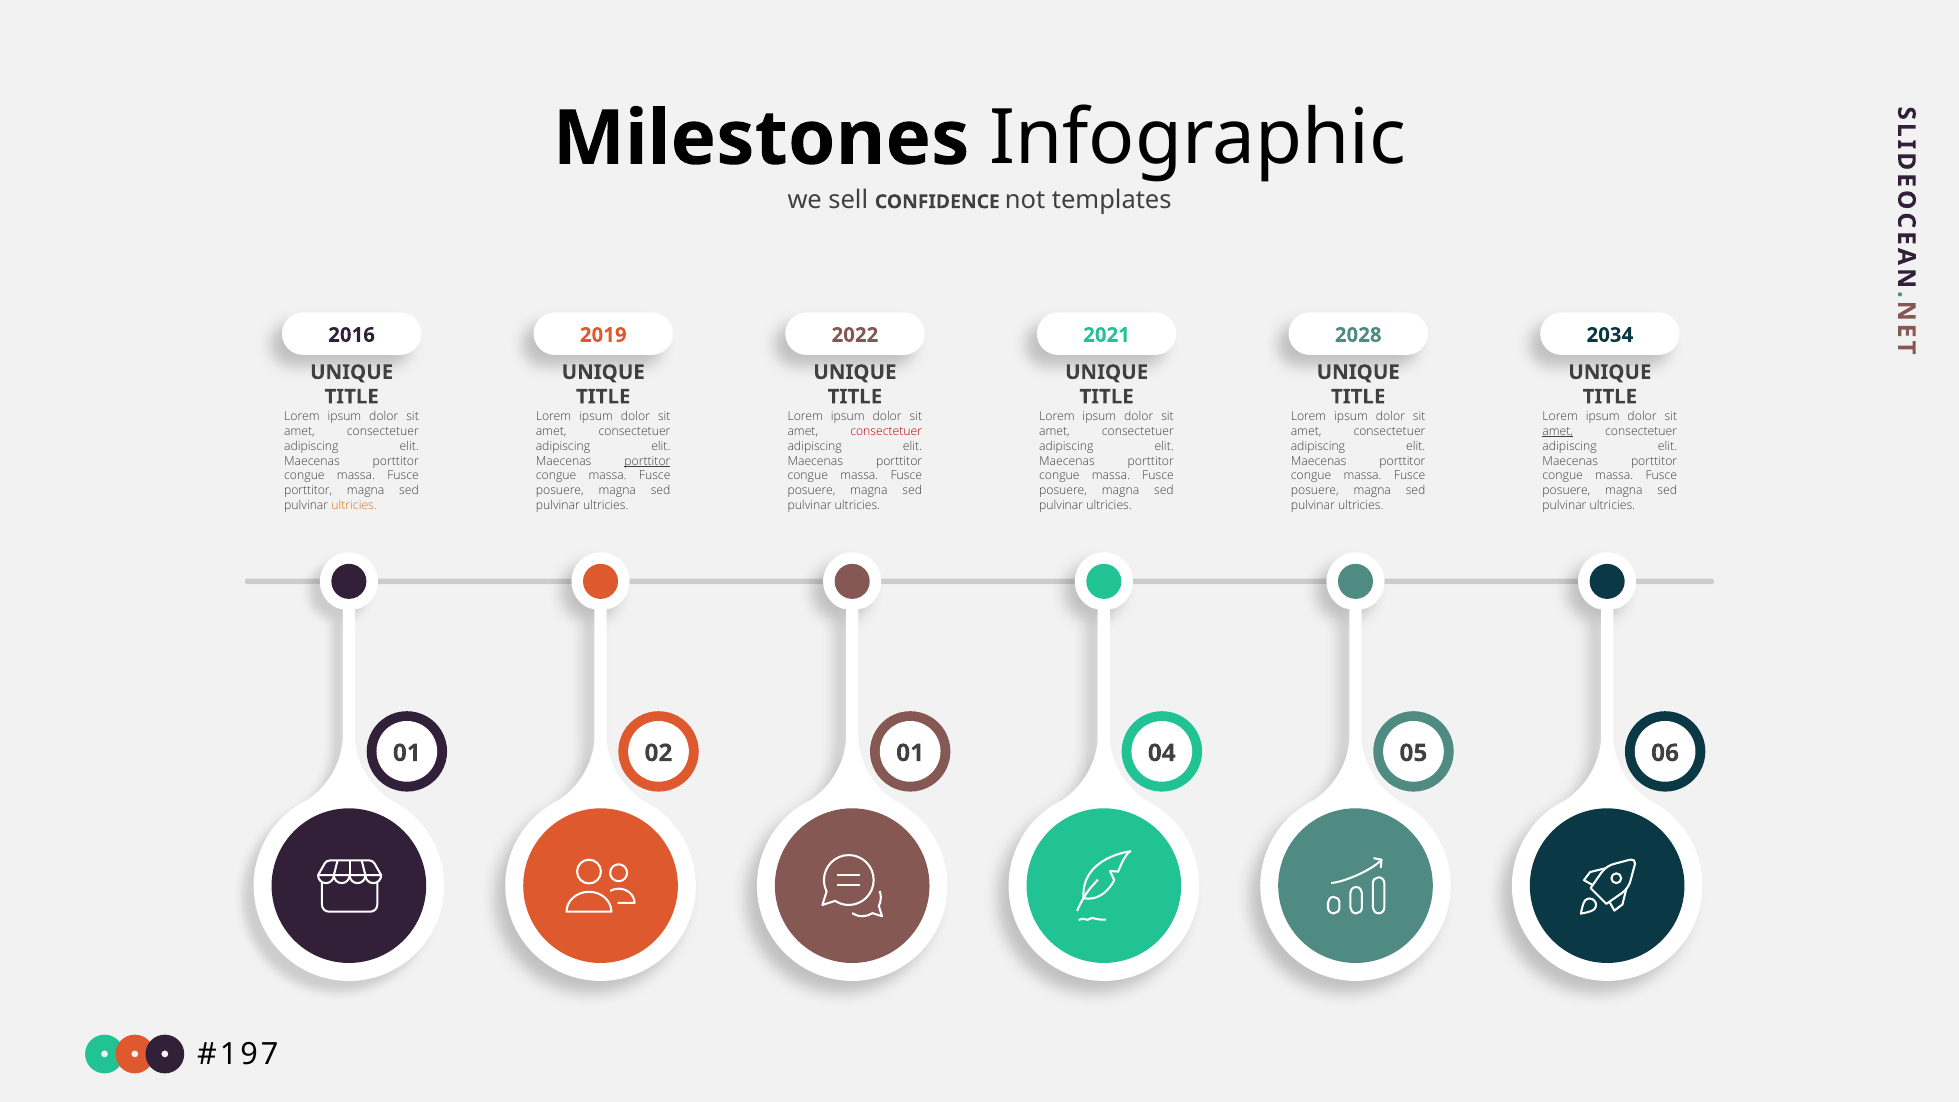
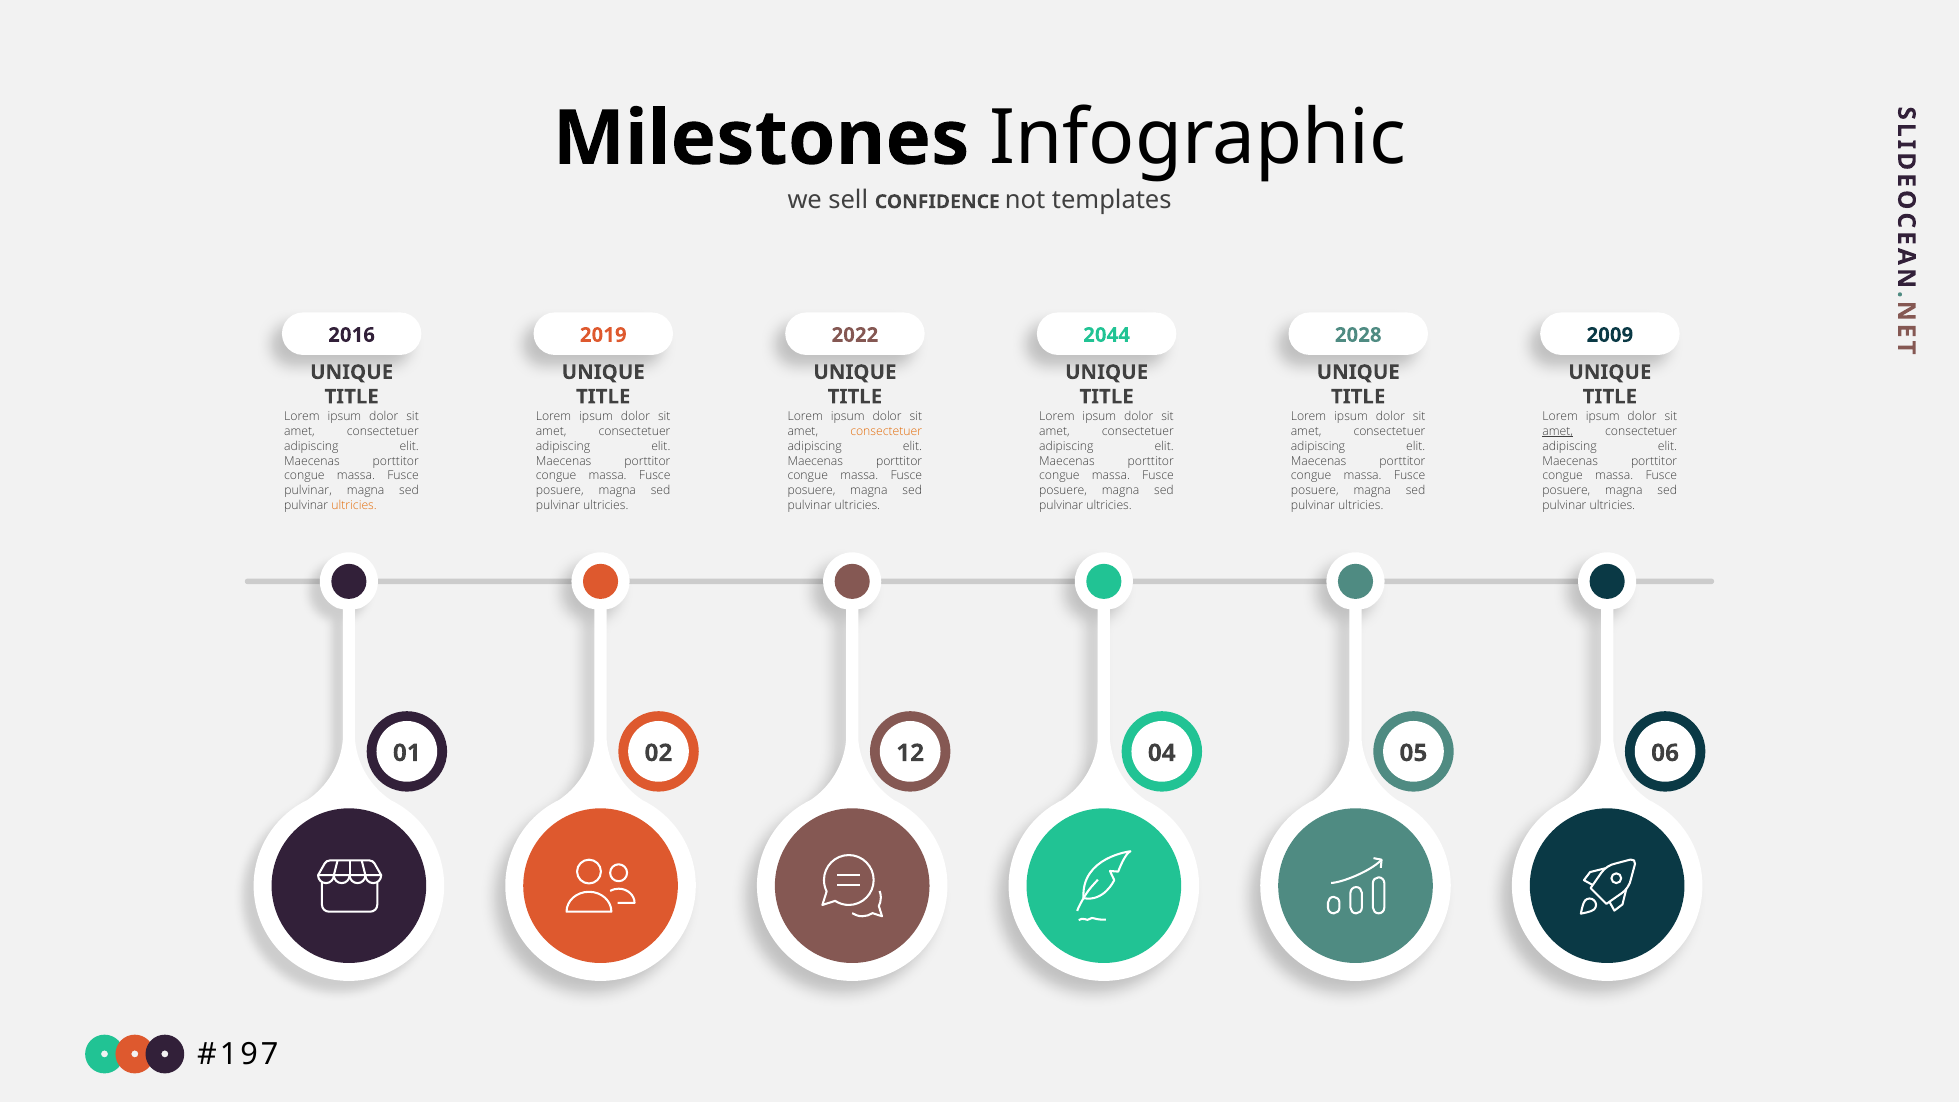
2021: 2021 -> 2044
2034: 2034 -> 2009
consectetuer at (886, 432) colour: red -> orange
porttitor at (647, 461) underline: present -> none
porttitor at (308, 490): porttitor -> pulvinar
02 01: 01 -> 12
